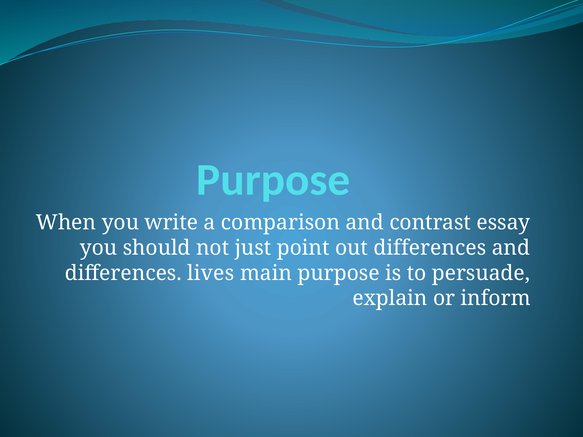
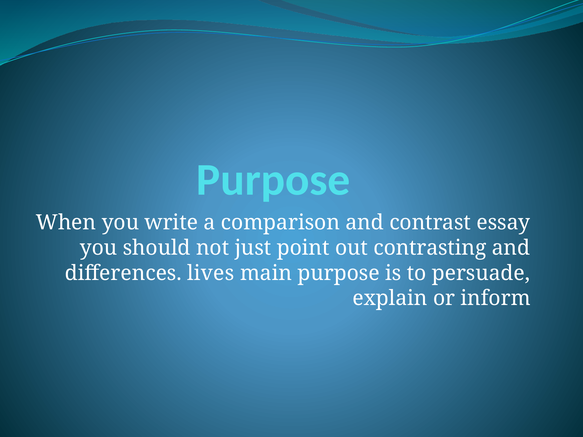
out differences: differences -> contrasting
